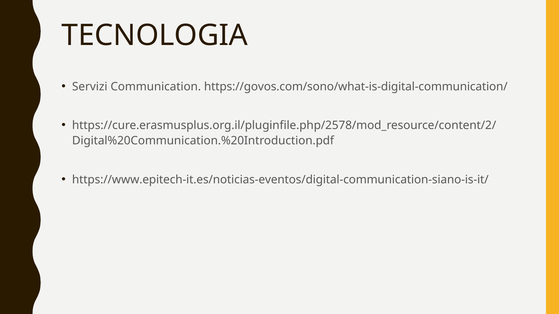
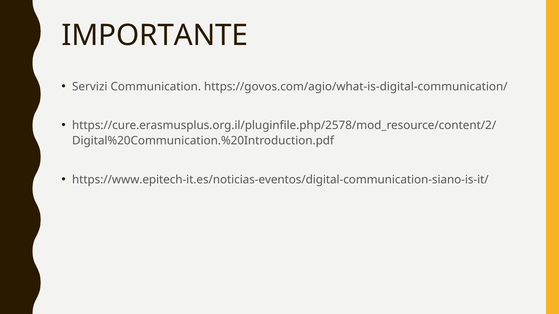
TECNOLOGIA: TECNOLOGIA -> IMPORTANTE
https://govos.com/sono/what-is-digital-communication/: https://govos.com/sono/what-is-digital-communication/ -> https://govos.com/agio/what-is-digital-communication/
